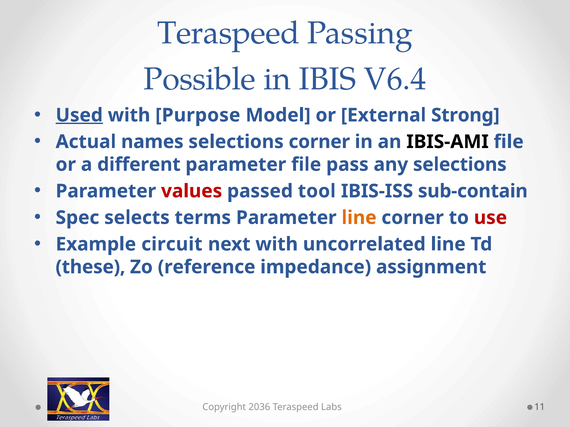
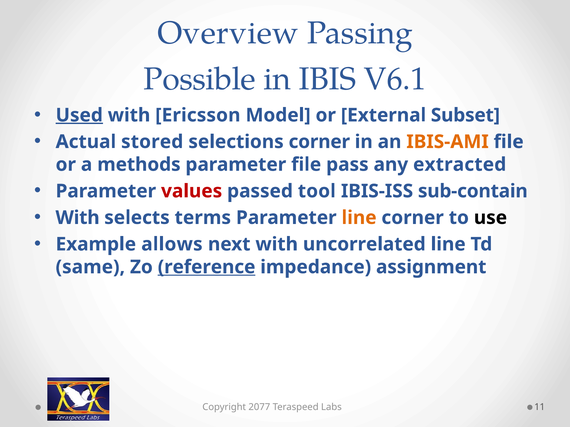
Teraspeed at (228, 33): Teraspeed -> Overview
V6.4: V6.4 -> V6.1
Purpose: Purpose -> Ericsson
Strong: Strong -> Subset
names: names -> stored
IBIS-AMI colour: black -> orange
different: different -> methods
any selections: selections -> extracted
Spec at (77, 218): Spec -> With
use colour: red -> black
circuit: circuit -> allows
these: these -> same
reference underline: none -> present
2036: 2036 -> 2077
